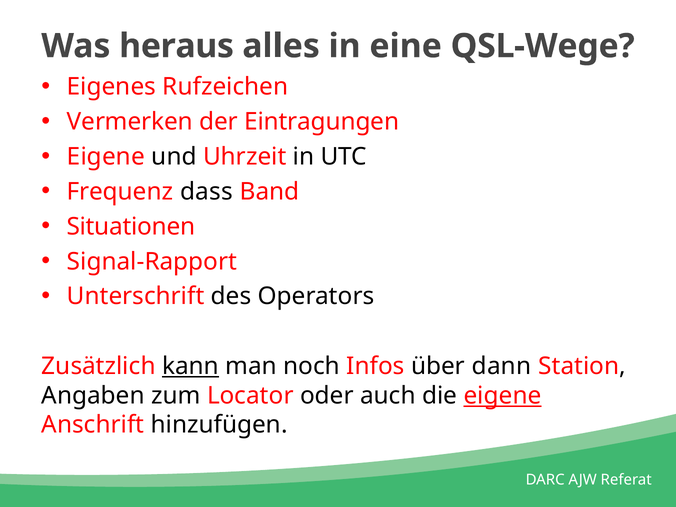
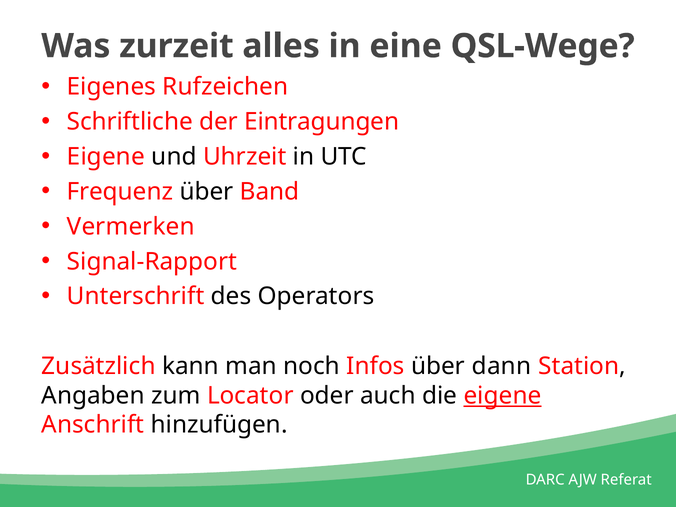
heraus: heraus -> zurzeit
Vermerken: Vermerken -> Schriftliche
Frequenz dass: dass -> über
Situationen: Situationen -> Vermerken
kann underline: present -> none
